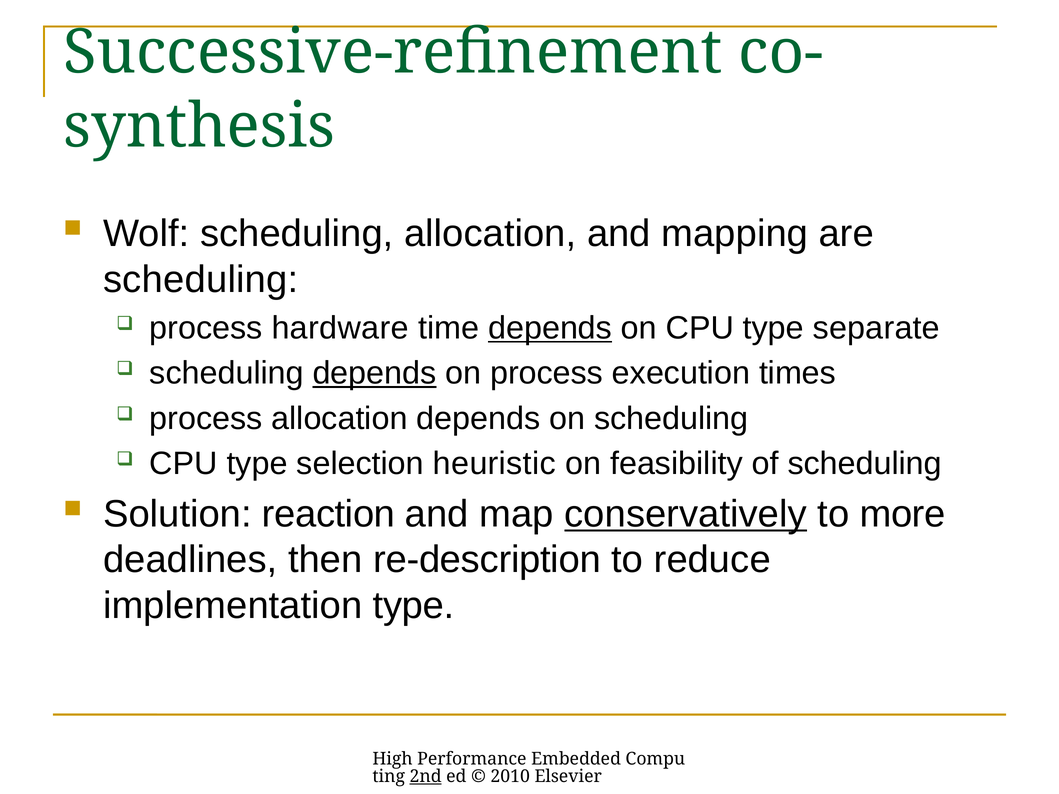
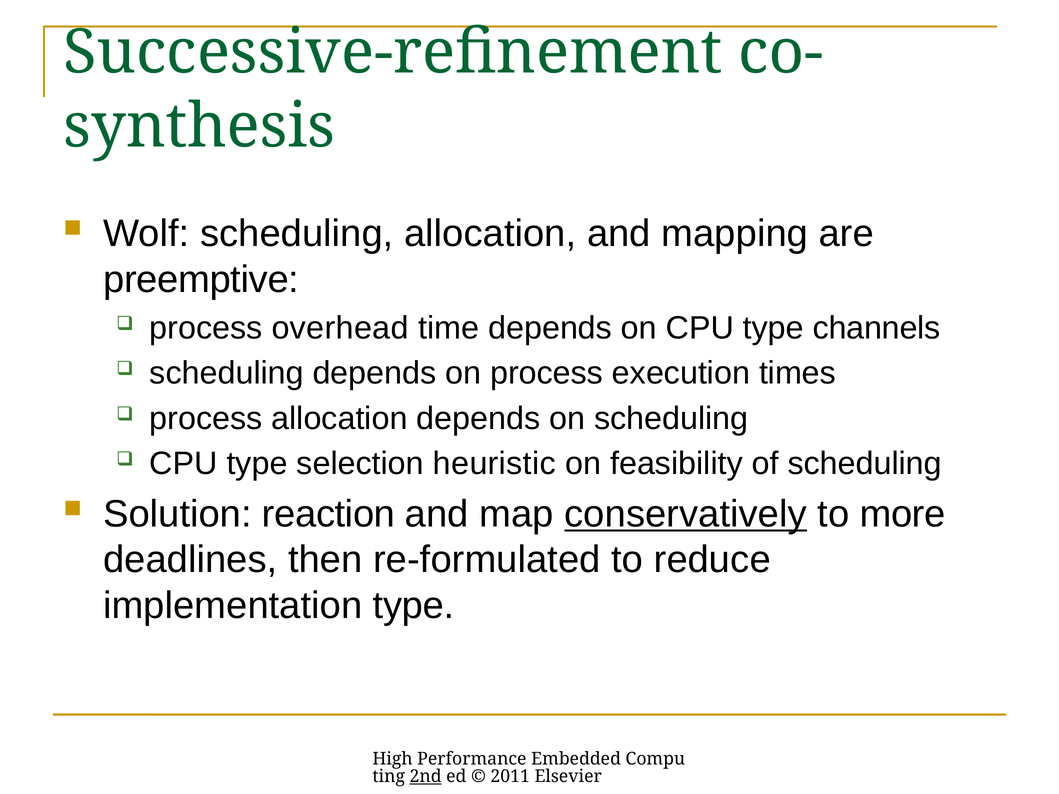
scheduling at (201, 280): scheduling -> preemptive
hardware: hardware -> overhead
depends at (550, 328) underline: present -> none
separate: separate -> channels
depends at (374, 373) underline: present -> none
re-description: re-description -> re-formulated
2010: 2010 -> 2011
